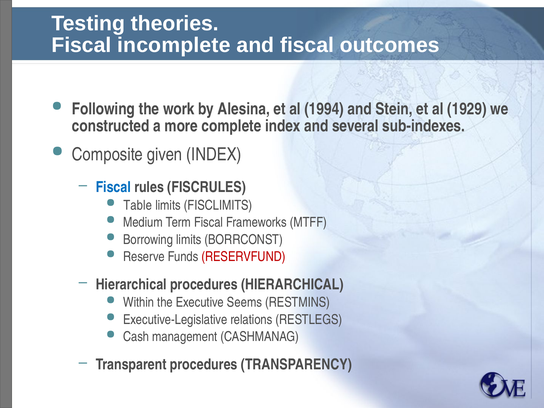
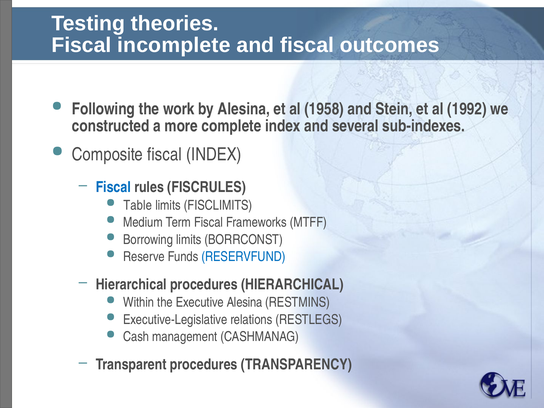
1994: 1994 -> 1958
1929: 1929 -> 1992
Composite given: given -> fiscal
RESERVFUND colour: red -> blue
Executive Seems: Seems -> Alesina
